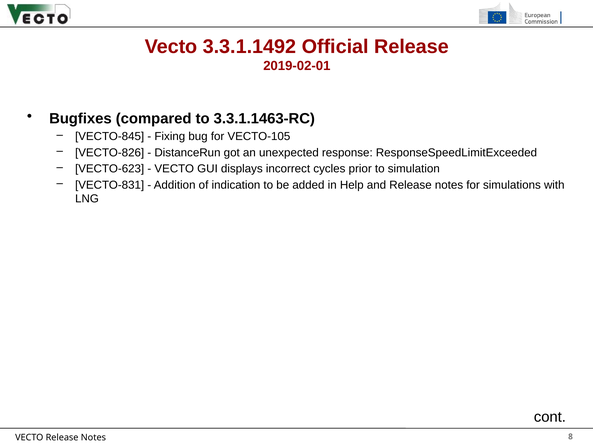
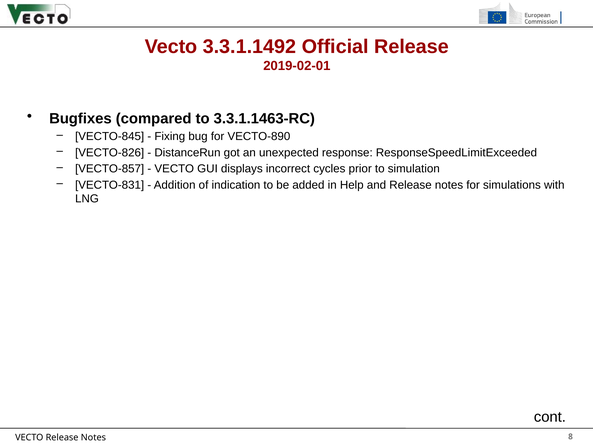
VECTO-105: VECTO-105 -> VECTO-890
VECTO-623: VECTO-623 -> VECTO-857
